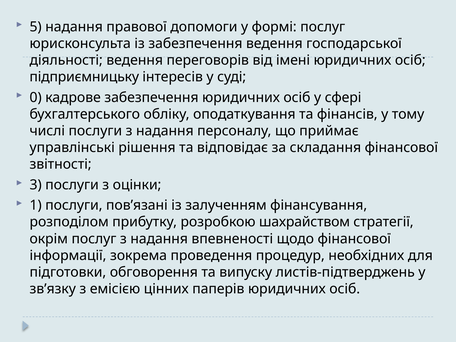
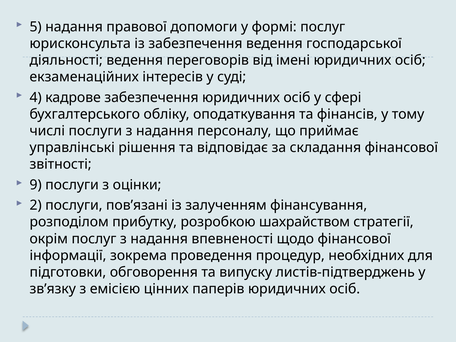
підприємницьку: підприємницьку -> екзаменаційних
0: 0 -> 4
3: 3 -> 9
1: 1 -> 2
